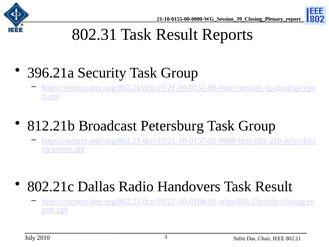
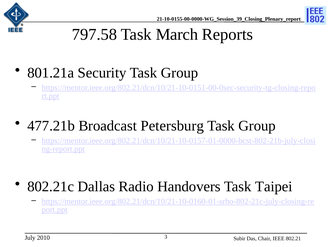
802.31: 802.31 -> 797.58
Result at (177, 34): Result -> March
396.21a: 396.21a -> 801.21a
812.21b: 812.21b -> 477.21b
Handovers Task Result: Result -> Taipei
